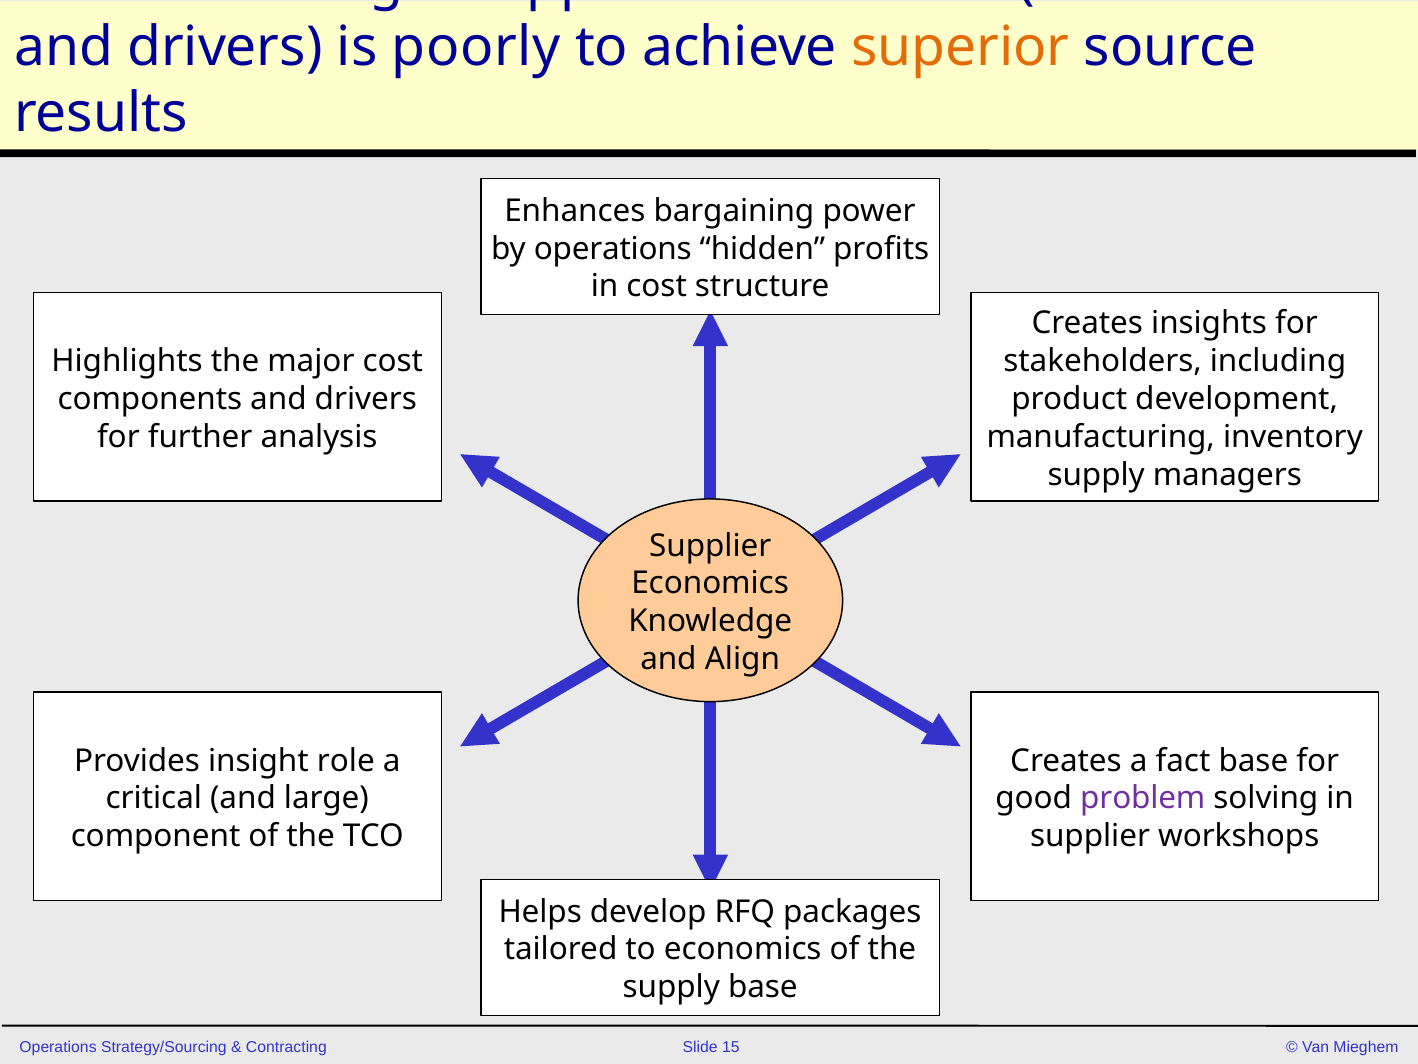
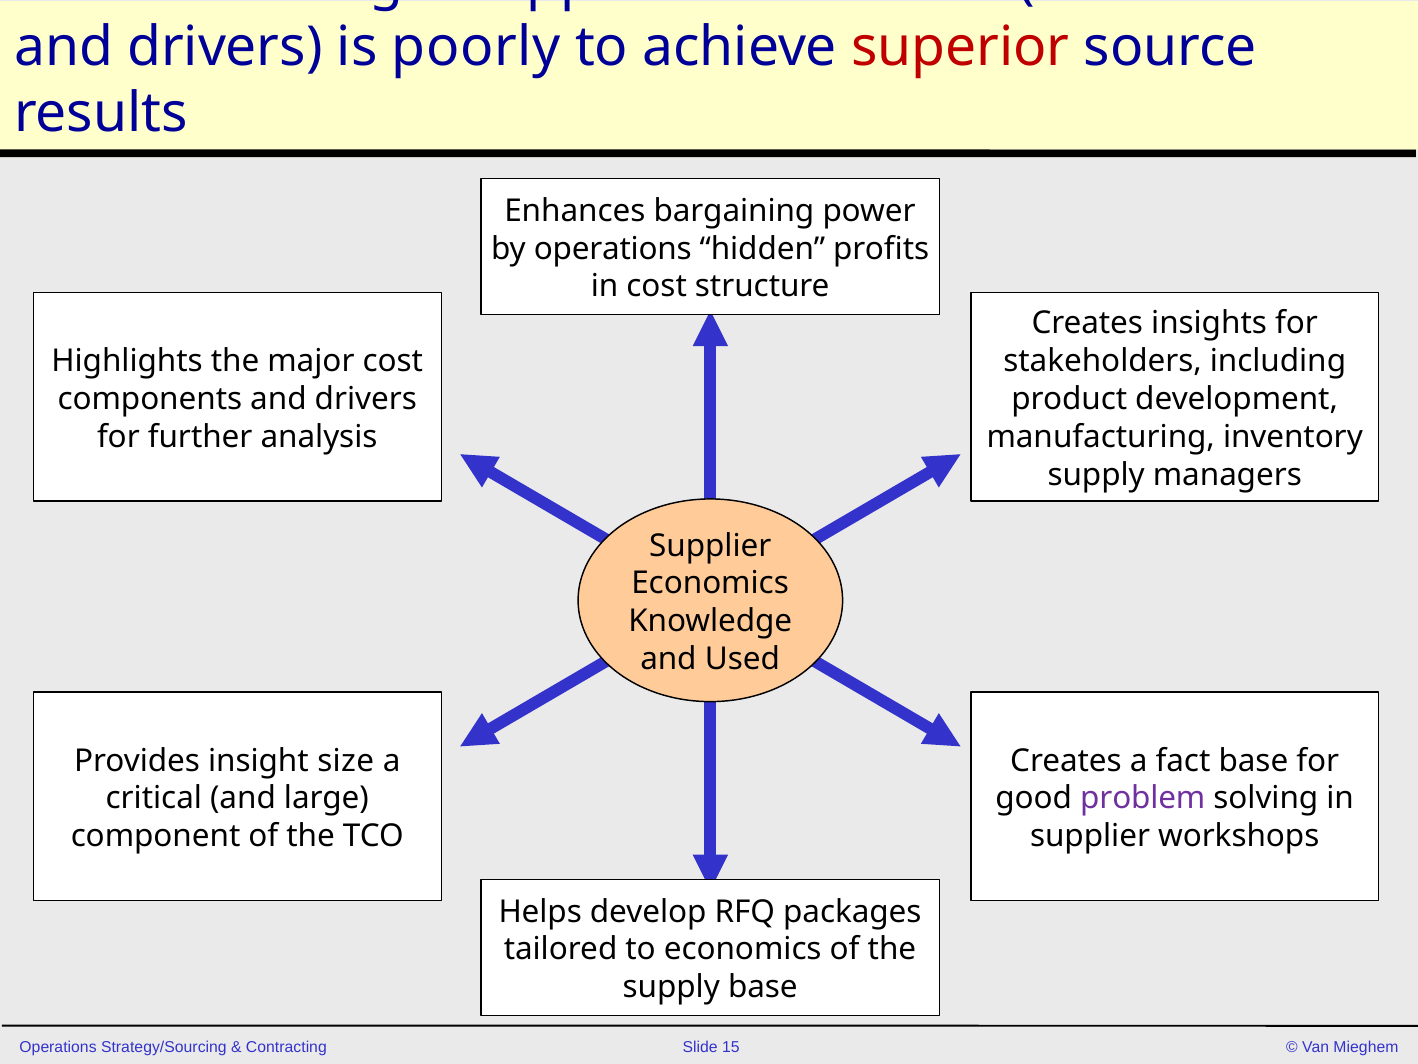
superior colour: orange -> red
Align: Align -> Used
role: role -> size
